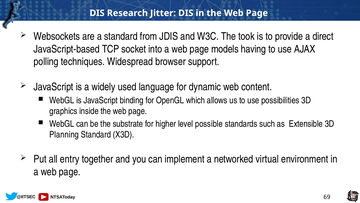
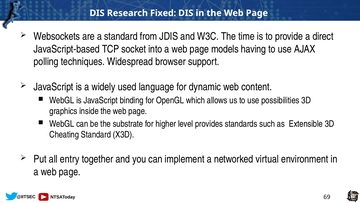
Jitter: Jitter -> Fixed
took: took -> time
possible: possible -> provides
Planning: Planning -> Cheating
